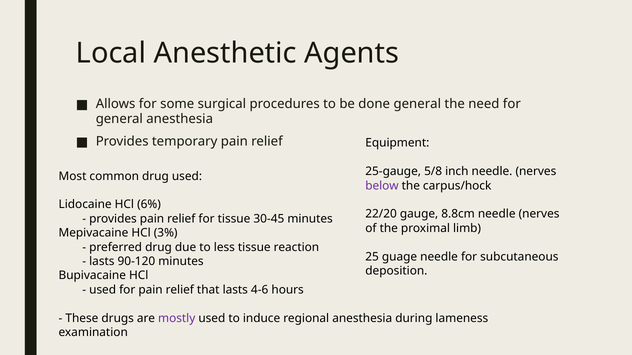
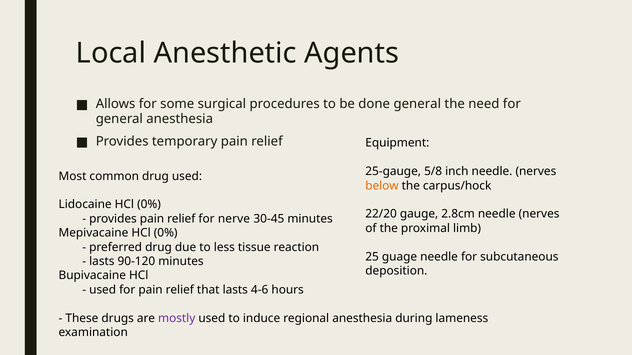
below colour: purple -> orange
Lidocaine HCl 6%: 6% -> 0%
8.8cm: 8.8cm -> 2.8cm
for tissue: tissue -> nerve
Mepivacaine HCl 3%: 3% -> 0%
